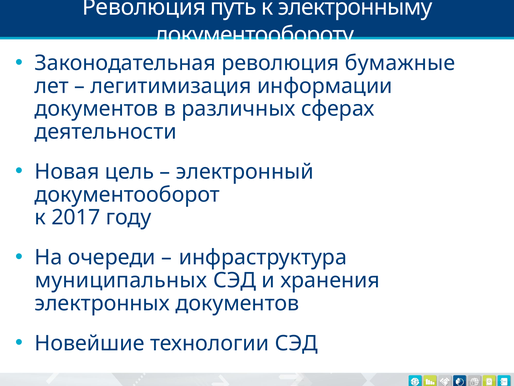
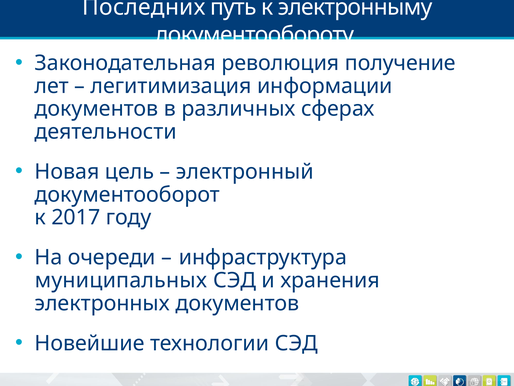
Революция at (144, 7): Революция -> Последних
бумажные: бумажные -> получение
